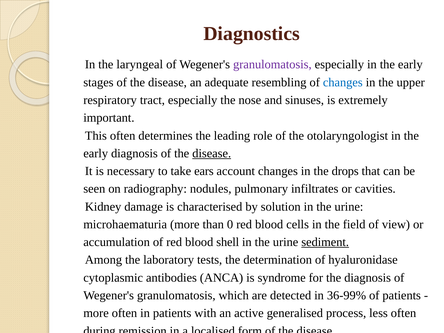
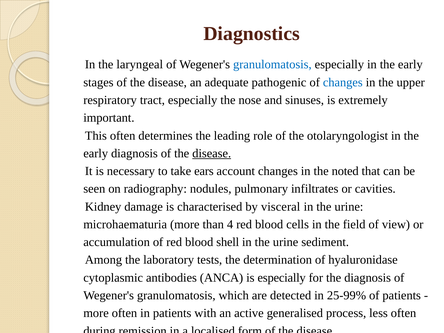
granulomatosis at (272, 65) colour: purple -> blue
resembling: resembling -> pathogenic
drops: drops -> noted
solution: solution -> visceral
0: 0 -> 4
sediment underline: present -> none
is syndrome: syndrome -> especially
36-99%: 36-99% -> 25-99%
